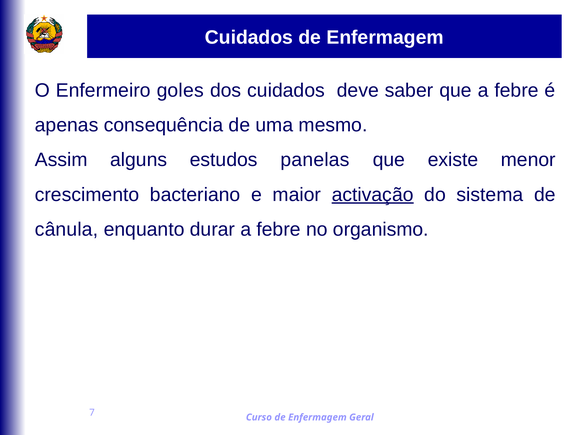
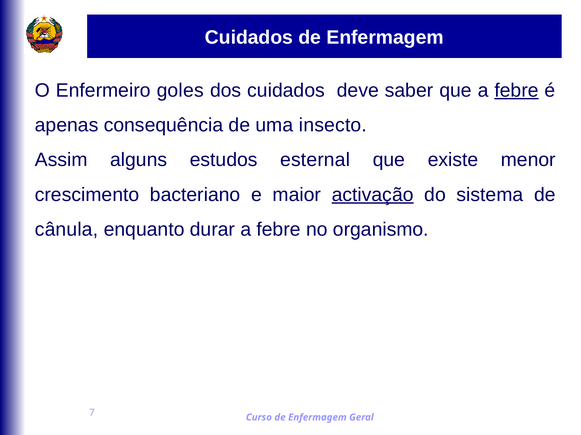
febre at (517, 90) underline: none -> present
mesmo: mesmo -> insecto
panelas: panelas -> esternal
